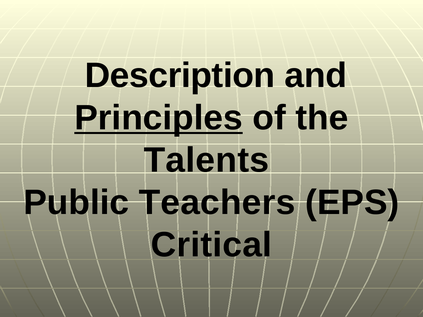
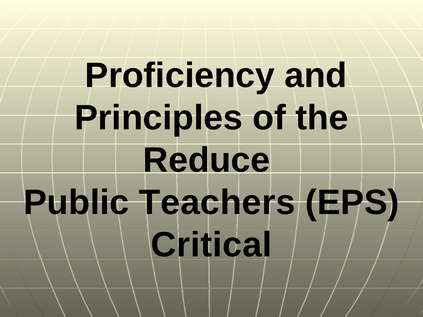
Description: Description -> Proficiency
Principles underline: present -> none
Talents: Talents -> Reduce
